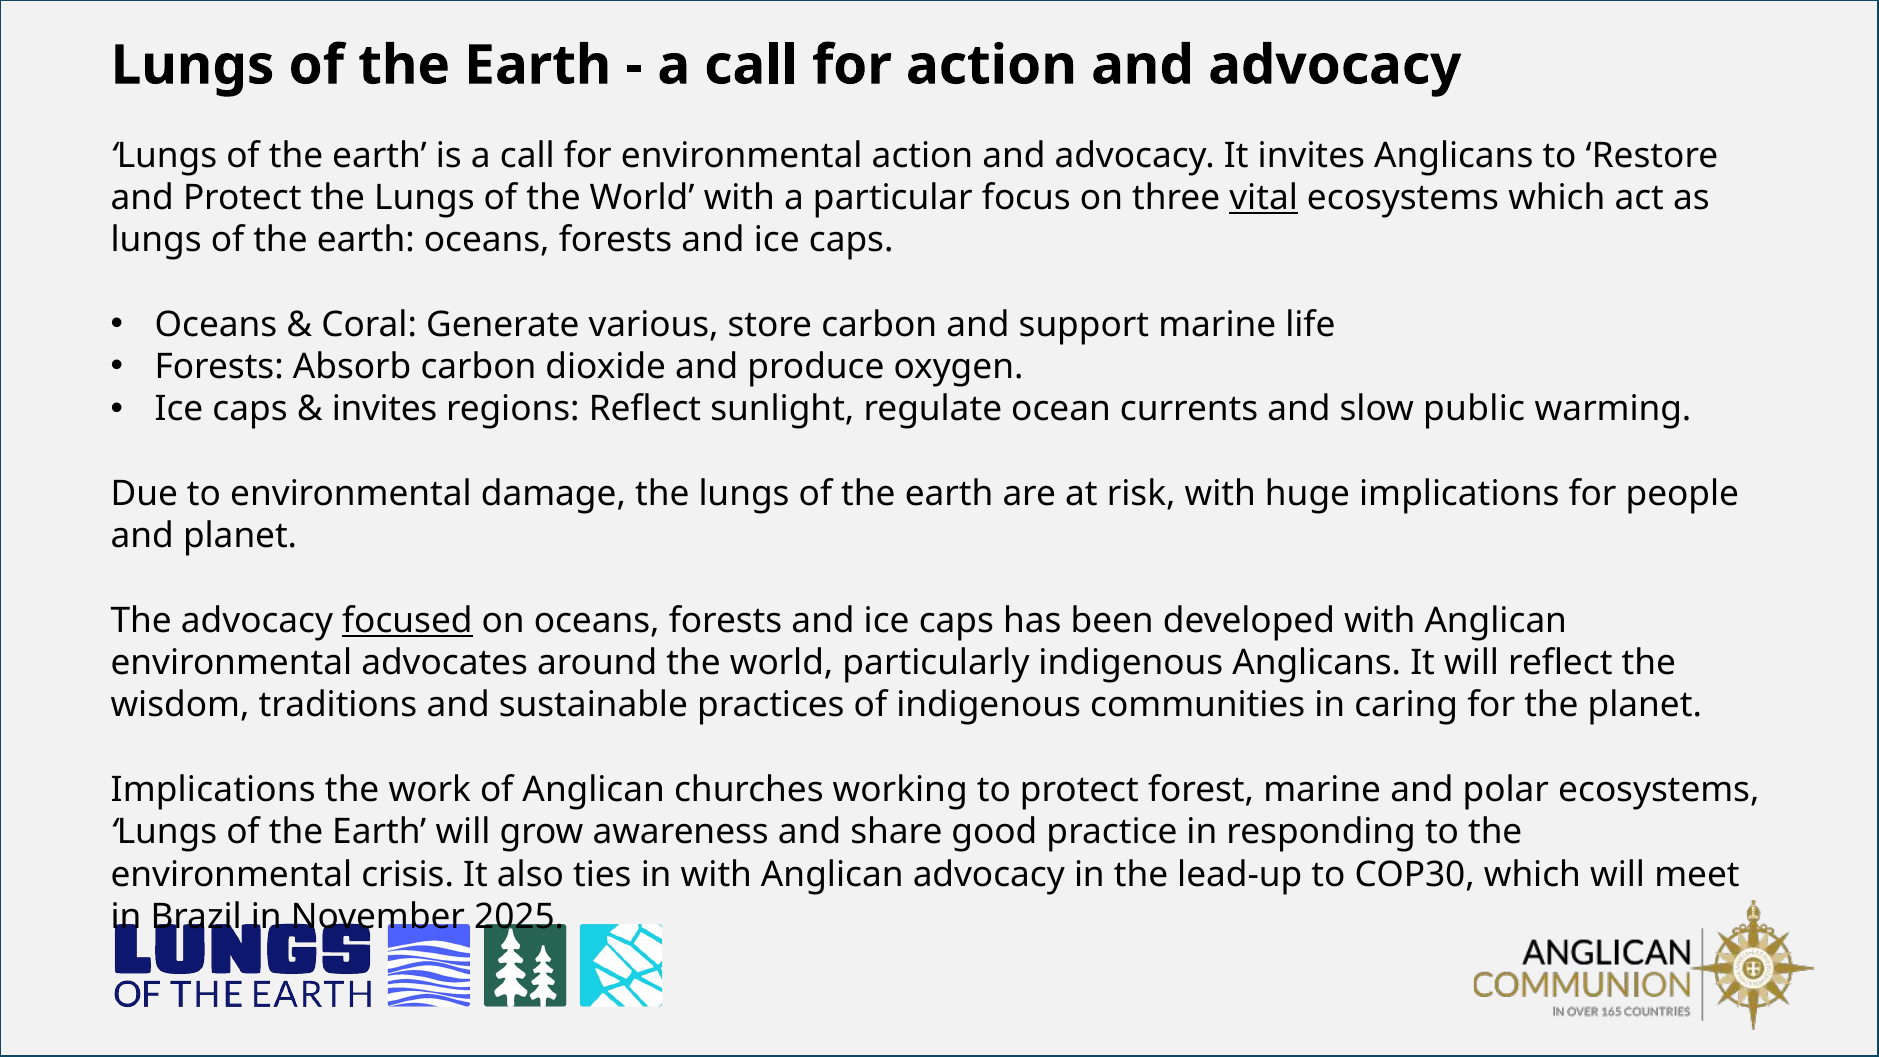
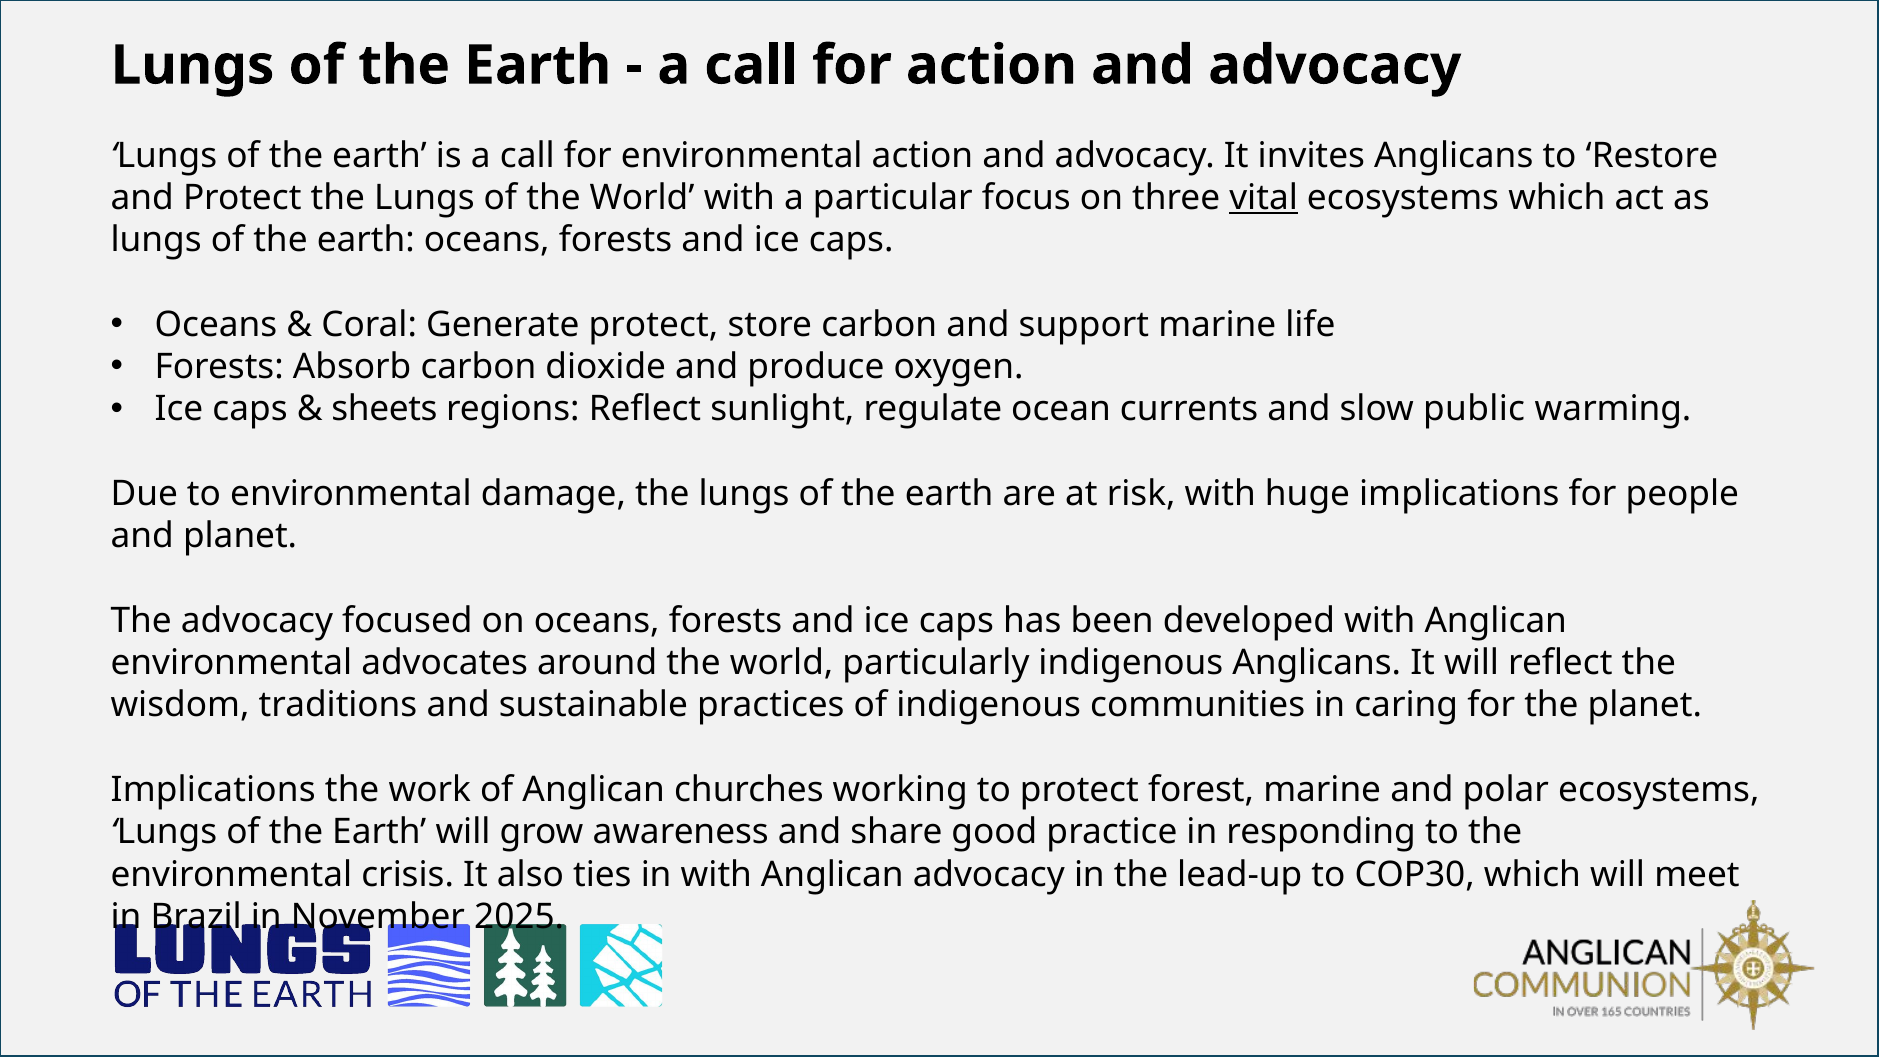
Generate various: various -> protect
invites at (384, 409): invites -> sheets
focused underline: present -> none
